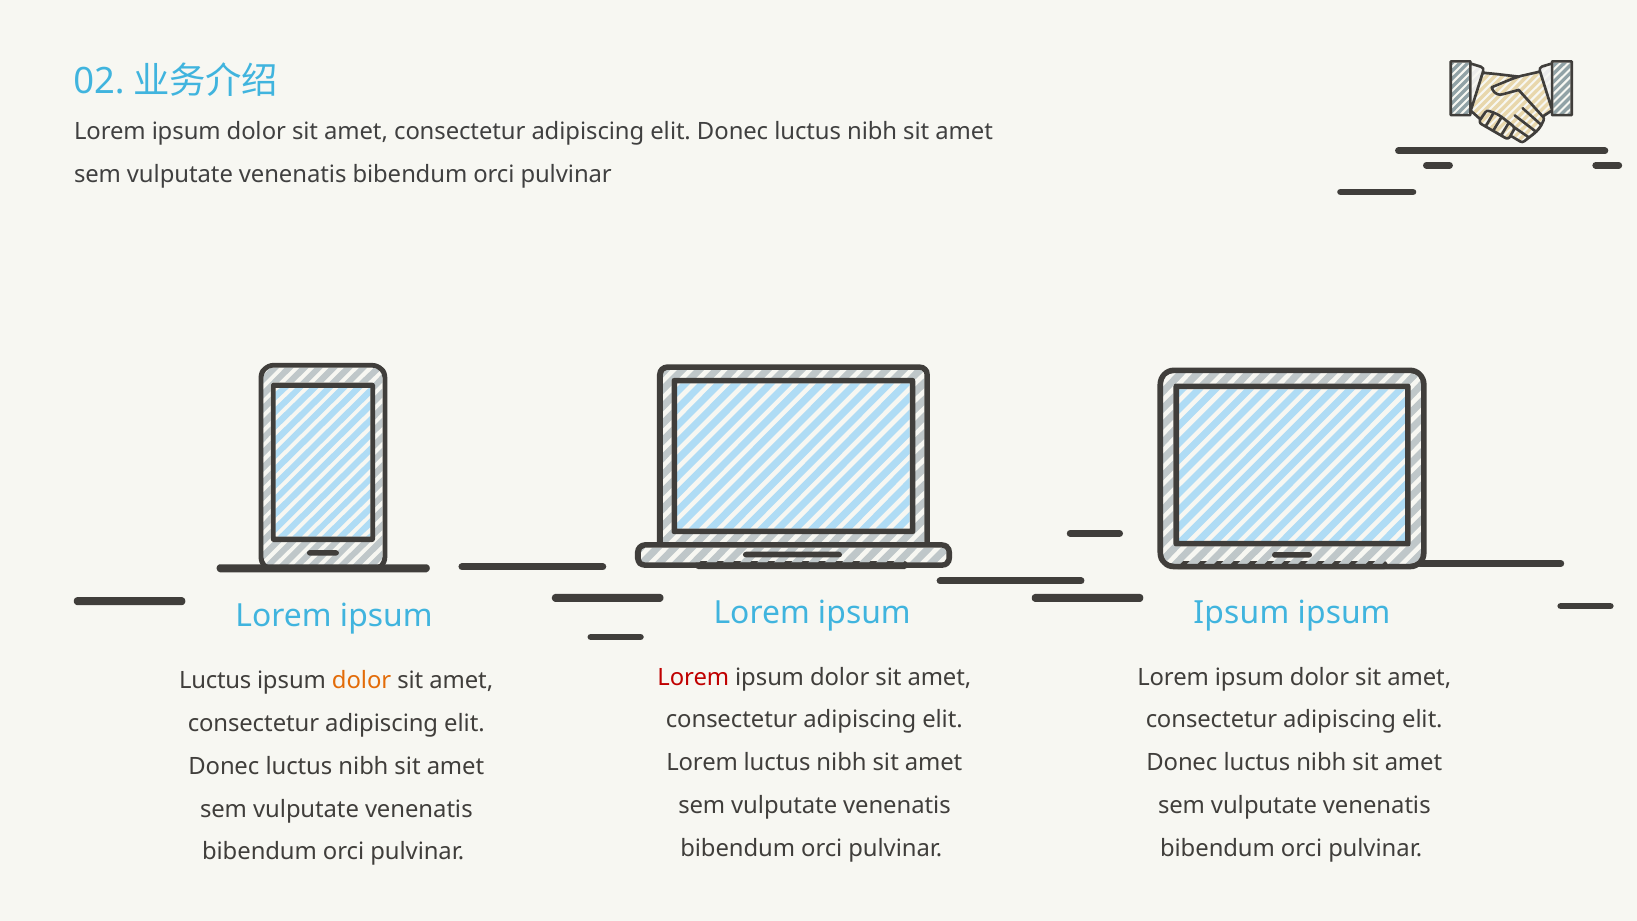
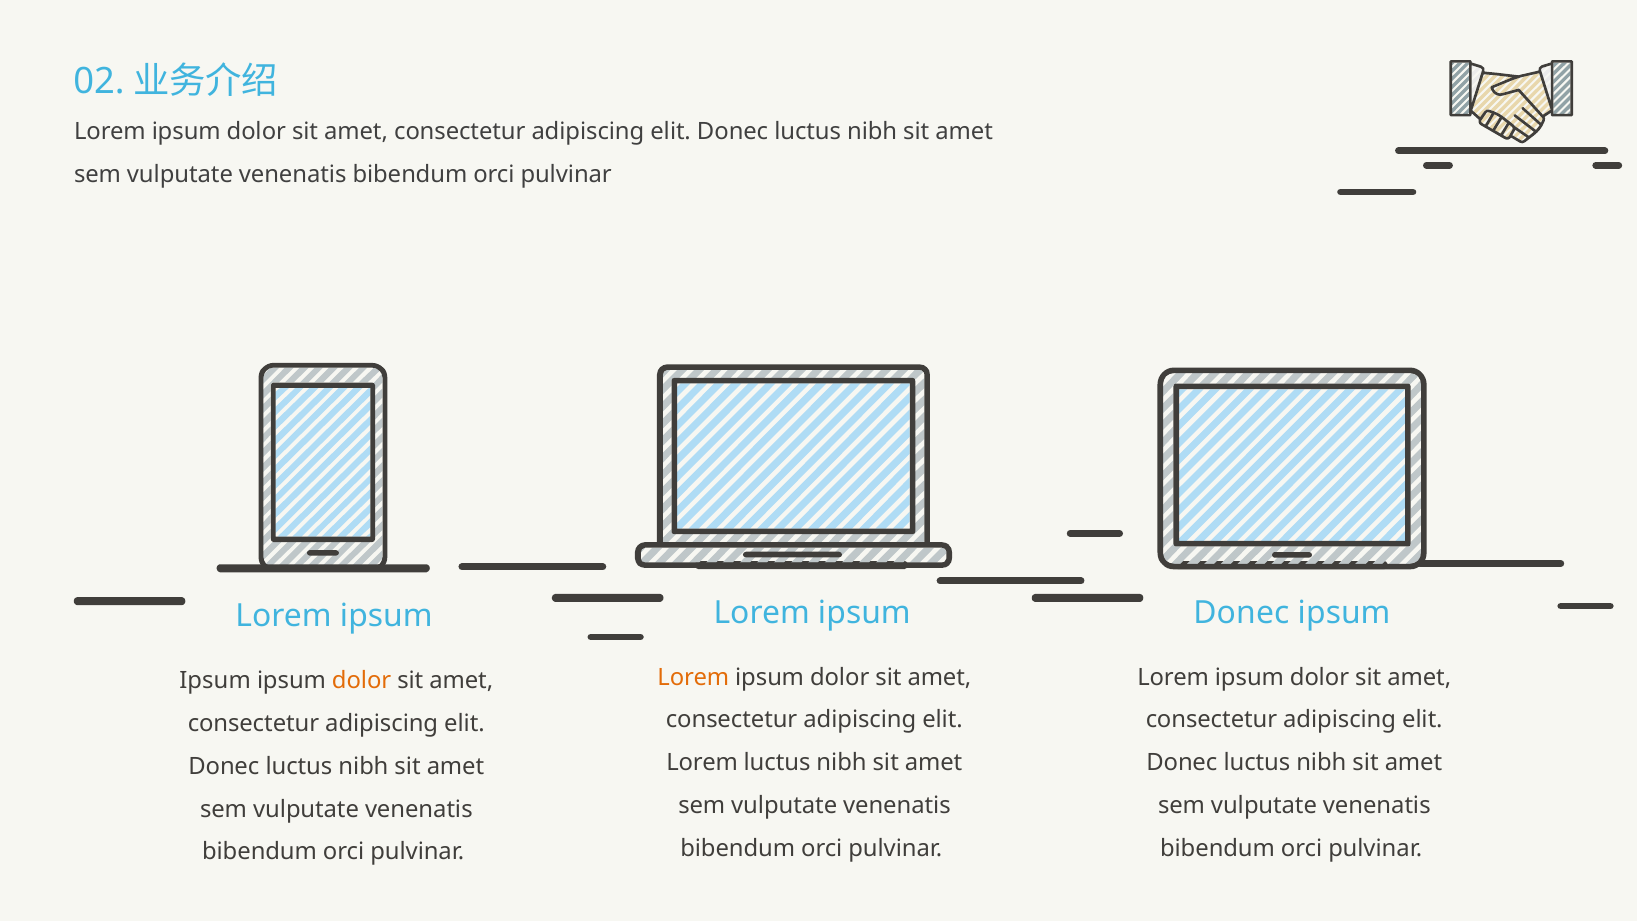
Ipsum at (1241, 613): Ipsum -> Donec
Lorem at (693, 677) colour: red -> orange
Luctus at (215, 680): Luctus -> Ipsum
